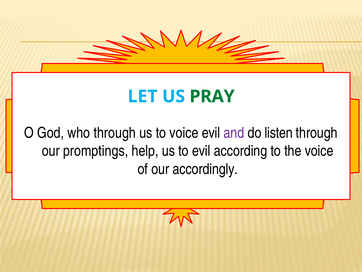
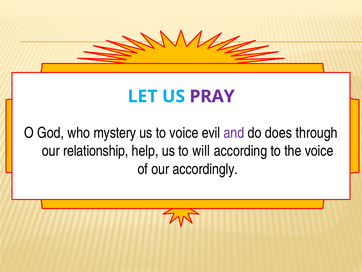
PRAY colour: green -> purple
who through: through -> mystery
listen: listen -> does
promptings: promptings -> relationship
to evil: evil -> will
